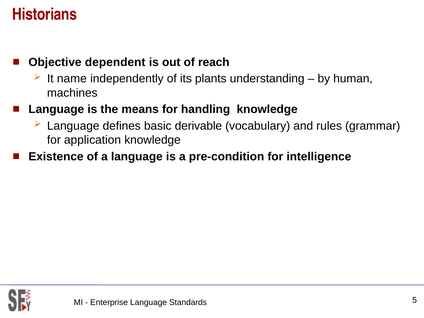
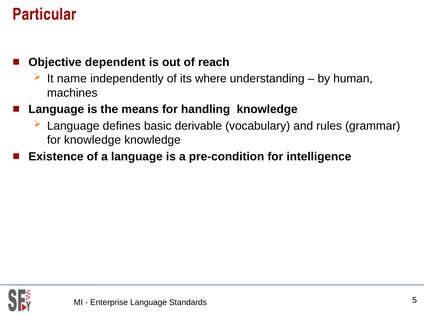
Historians: Historians -> Particular
plants: plants -> where
for application: application -> knowledge
